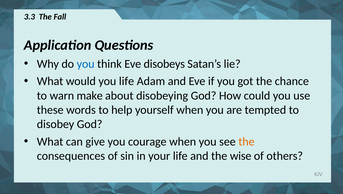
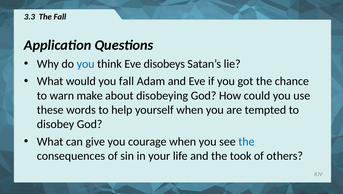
you life: life -> fall
the at (246, 141) colour: orange -> blue
wise: wise -> took
